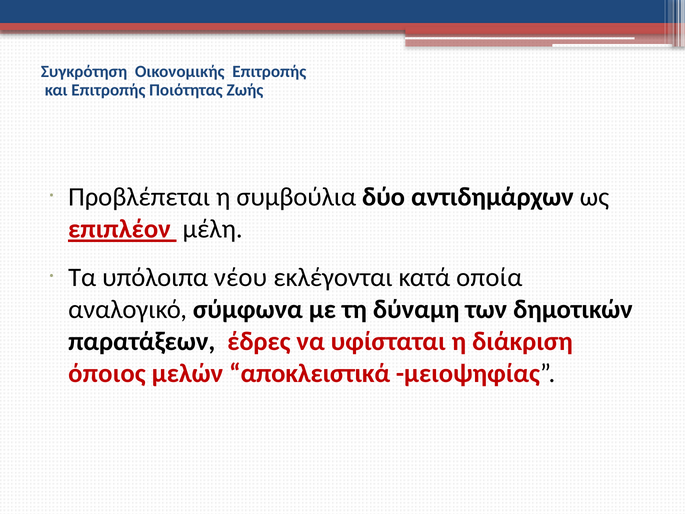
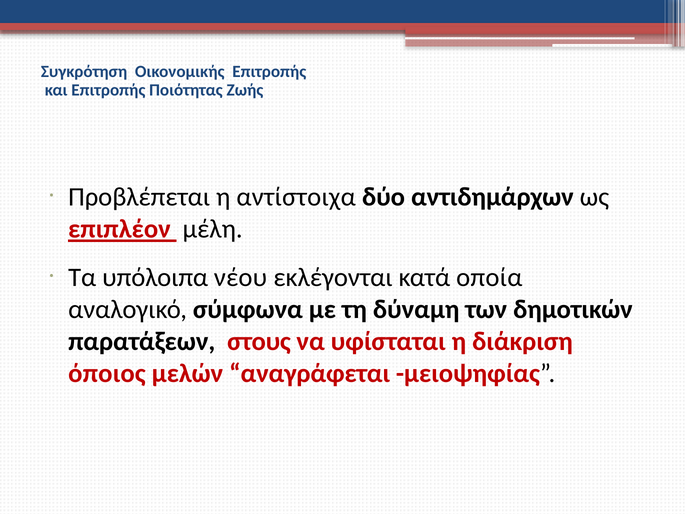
συμβούλια: συμβούλια -> αντίστοιχα
έδρες: έδρες -> στους
αποκλειστικά: αποκλειστικά -> αναγράφεται
